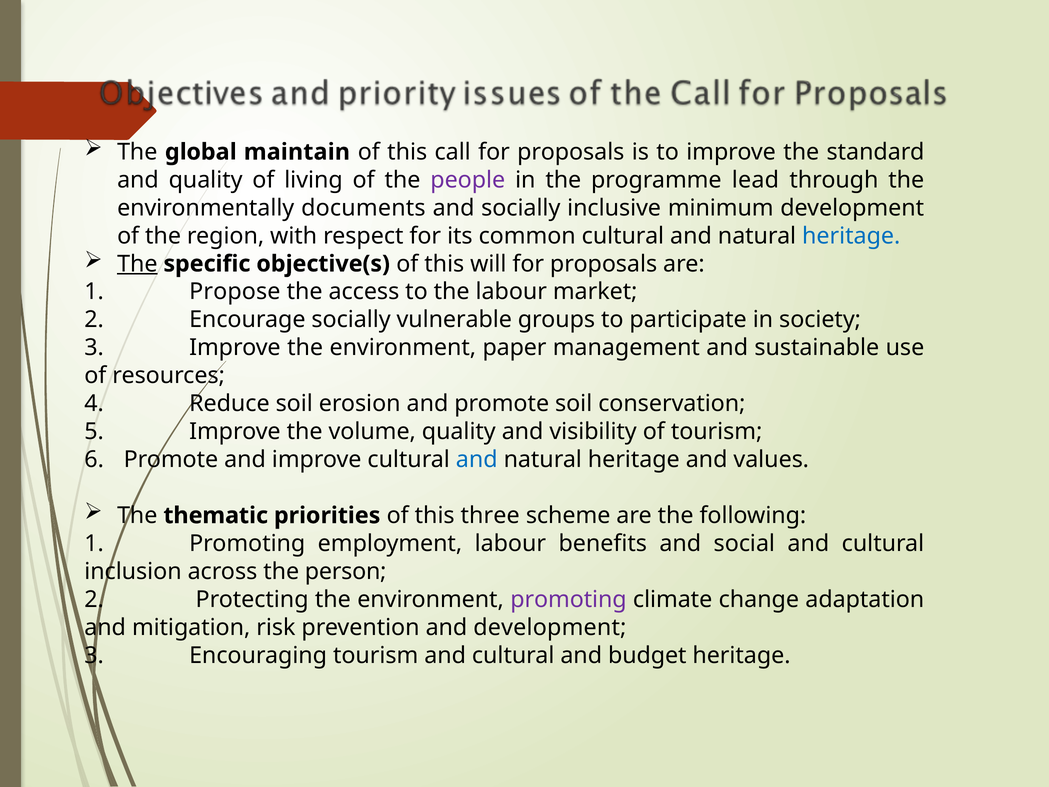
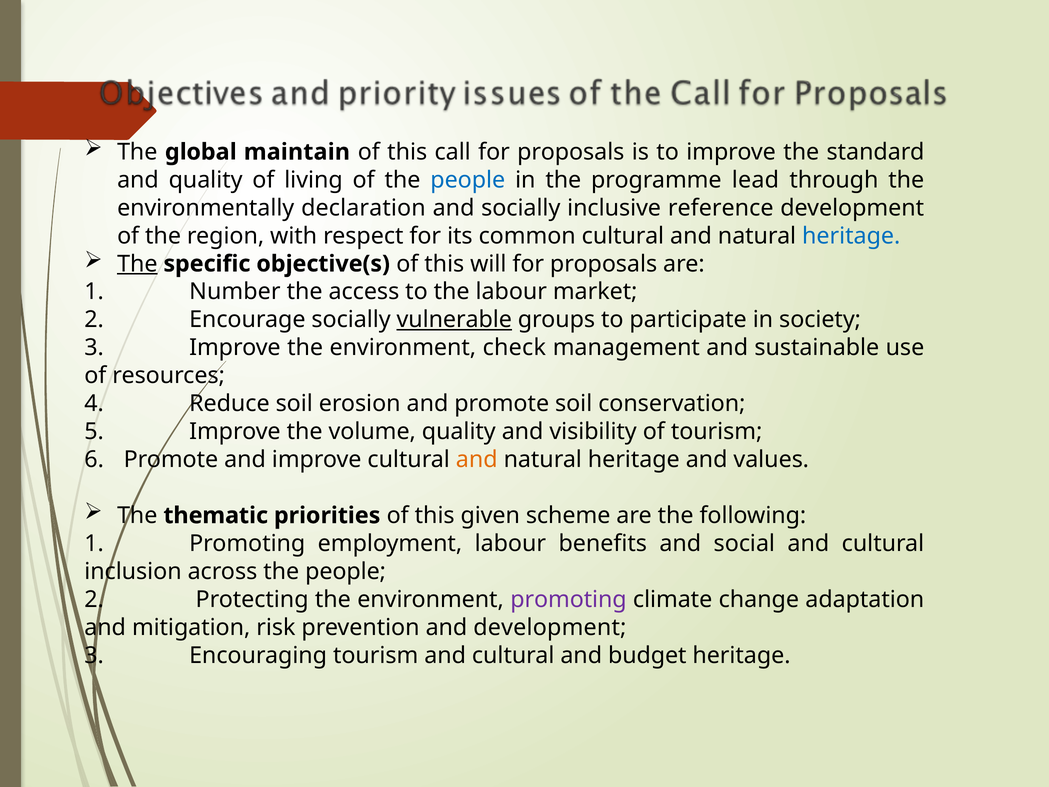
people at (468, 180) colour: purple -> blue
documents: documents -> declaration
minimum: minimum -> reference
Propose: Propose -> Number
vulnerable underline: none -> present
paper: paper -> check
and at (477, 459) colour: blue -> orange
three: three -> given
across the person: person -> people
